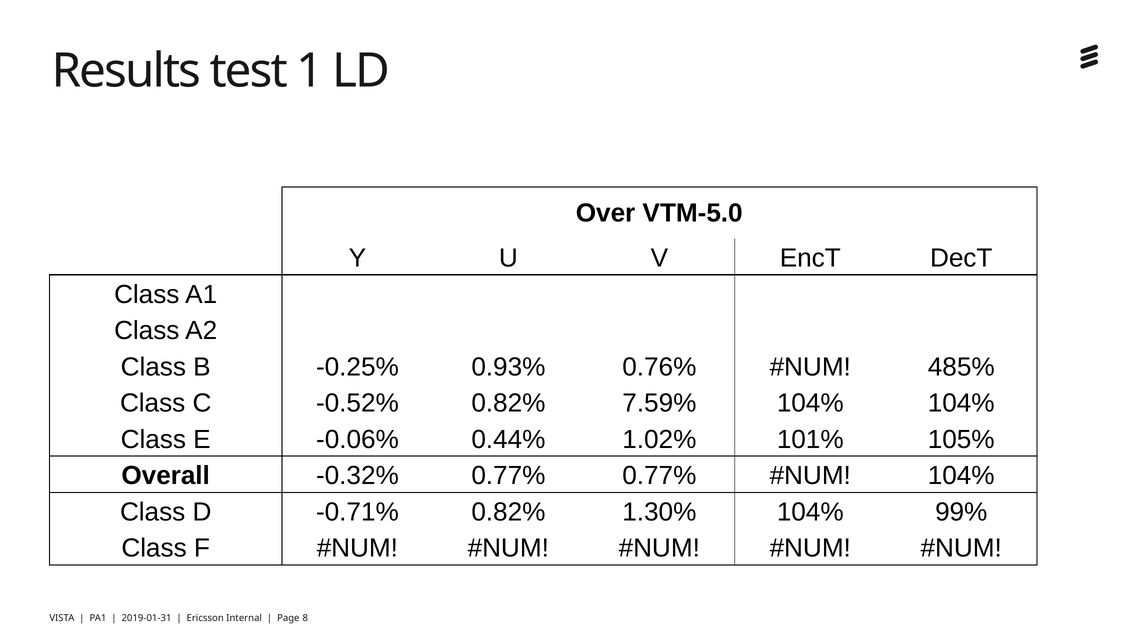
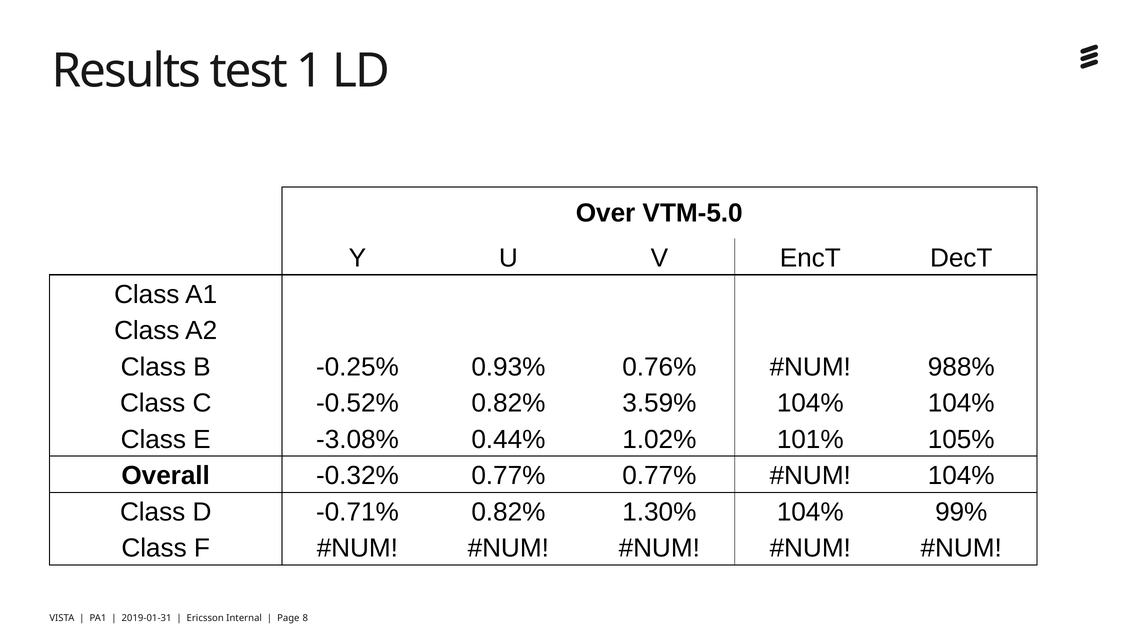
485%: 485% -> 988%
7.59%: 7.59% -> 3.59%
-0.06%: -0.06% -> -3.08%
